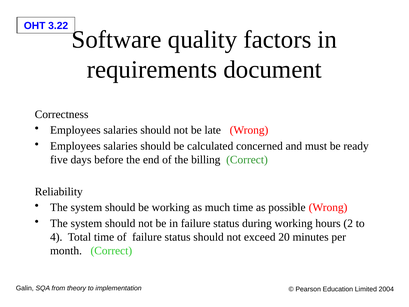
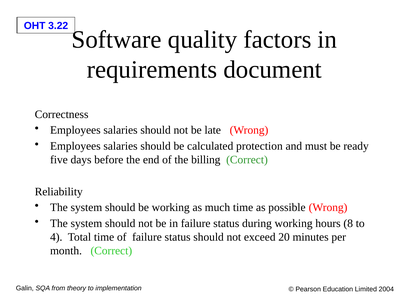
concerned: concerned -> protection
2: 2 -> 8
